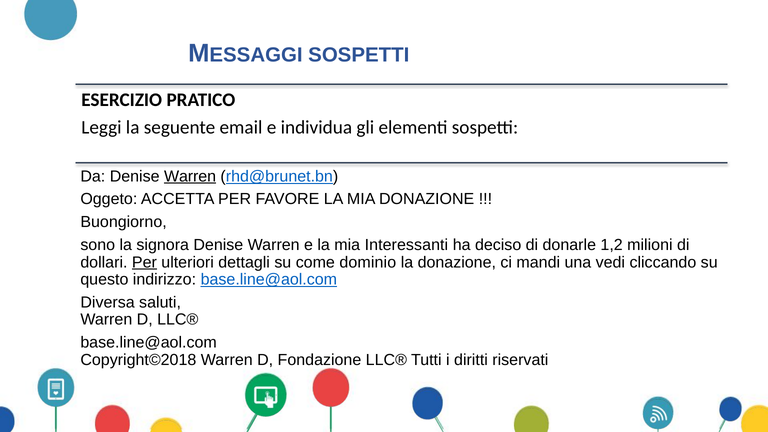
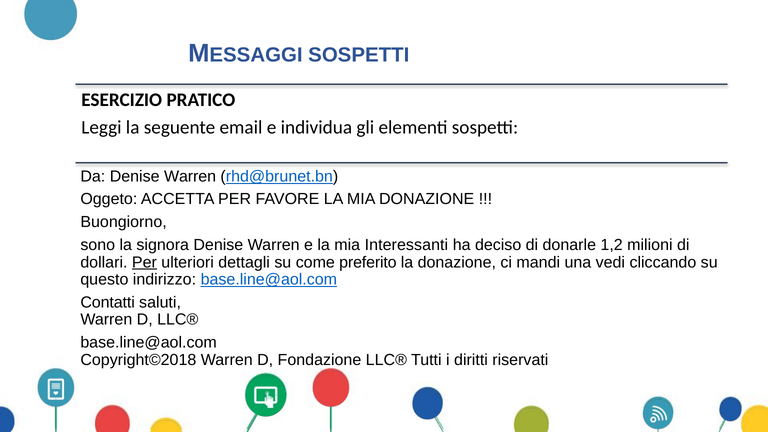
Warren at (190, 176) underline: present -> none
dominio: dominio -> preferito
Diversa: Diversa -> Contatti
